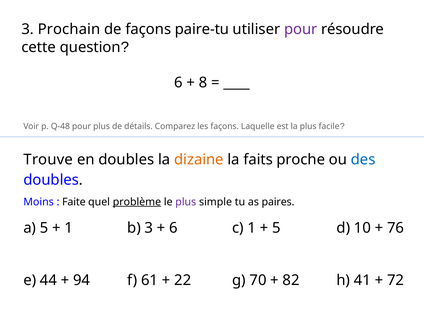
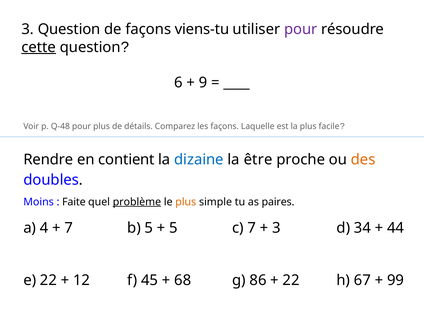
3 Prochain: Prochain -> Question
paire-tu: paire-tu -> viens-tu
cette underline: none -> present
8: 8 -> 9
Trouve: Trouve -> Rendre
en doubles: doubles -> contient
dizaine colour: orange -> blue
faits: faits -> être
des colour: blue -> orange
plus at (186, 202) colour: purple -> orange
a 5: 5 -> 4
1 at (69, 228): 1 -> 7
b 3: 3 -> 5
6 at (173, 228): 6 -> 5
c 1: 1 -> 7
5 at (276, 228): 5 -> 3
10: 10 -> 34
76: 76 -> 44
e 44: 44 -> 22
94: 94 -> 12
61: 61 -> 45
22: 22 -> 68
70: 70 -> 86
82 at (291, 280): 82 -> 22
41: 41 -> 67
72: 72 -> 99
